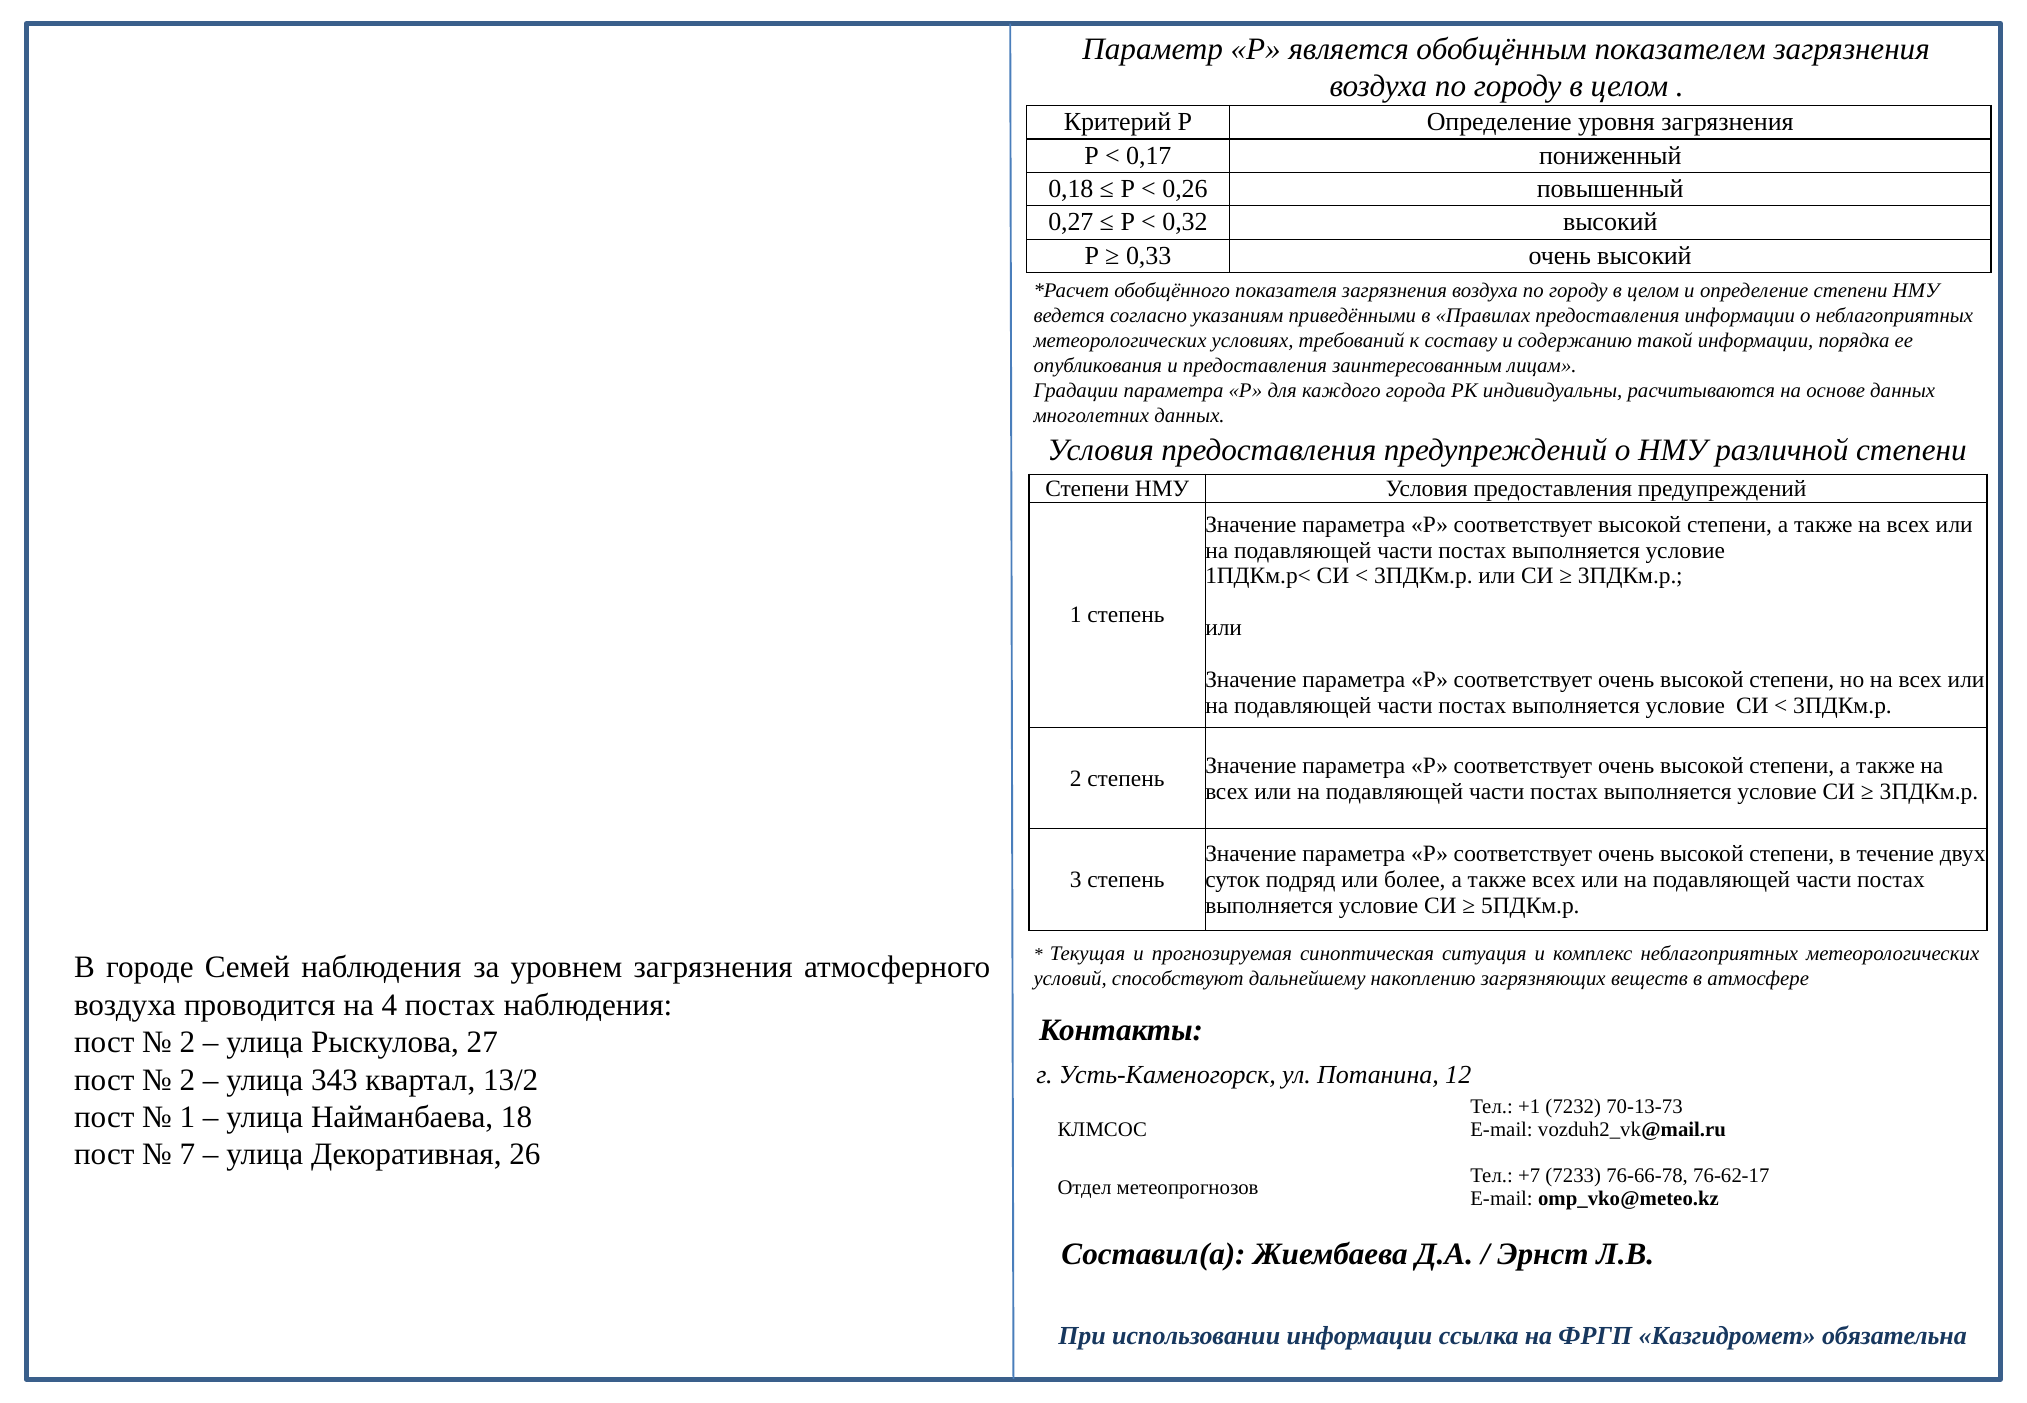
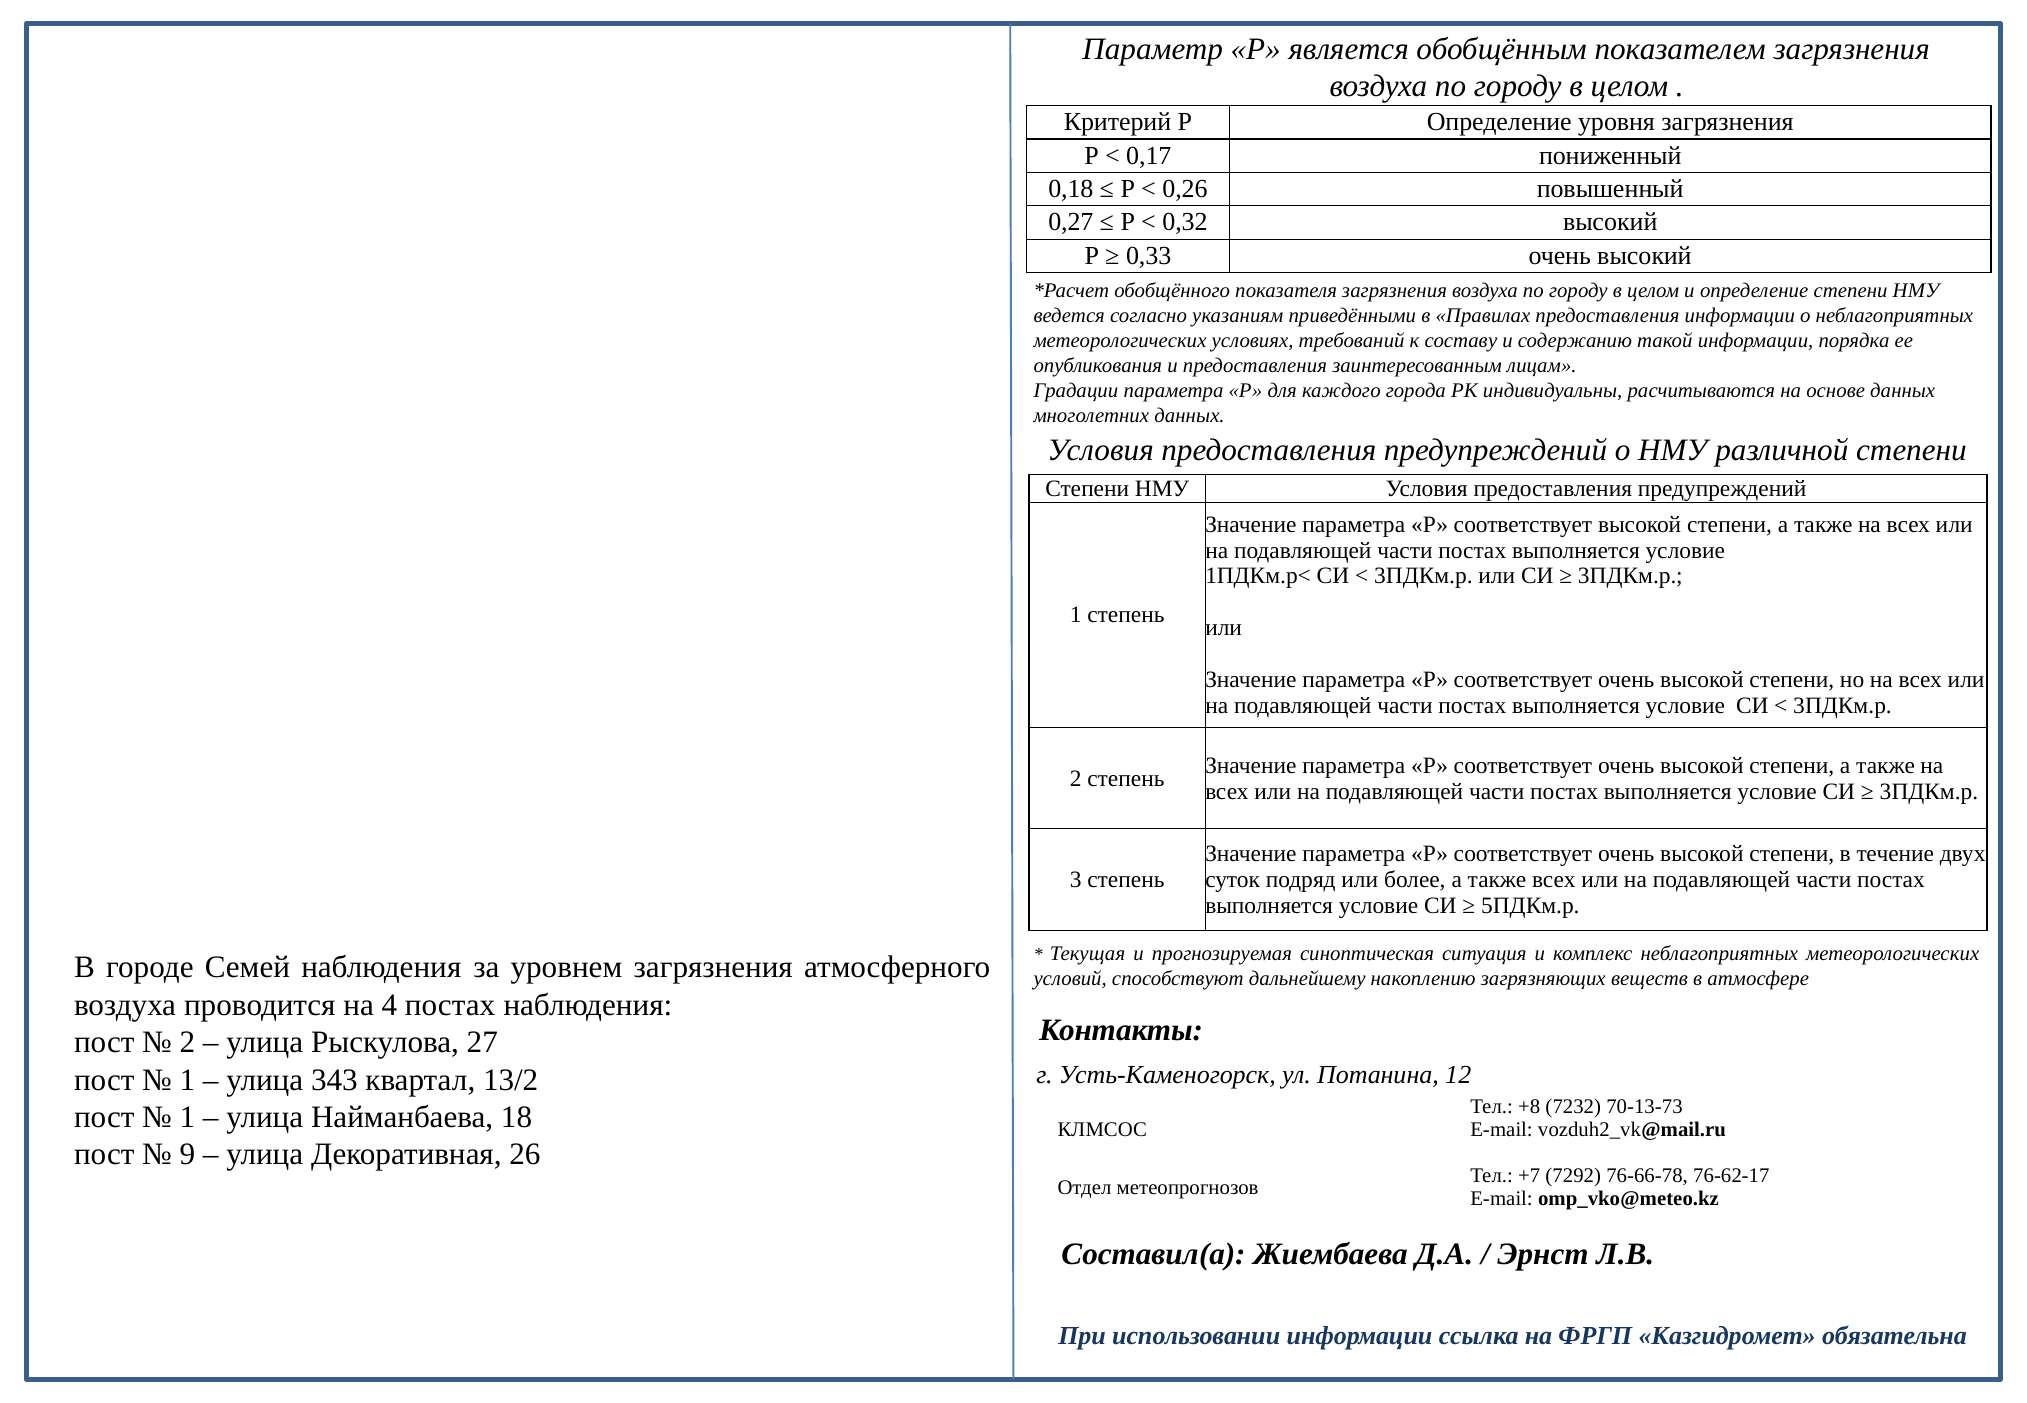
2 at (187, 1080): 2 -> 1
+1: +1 -> +8
7: 7 -> 9
7233: 7233 -> 7292
